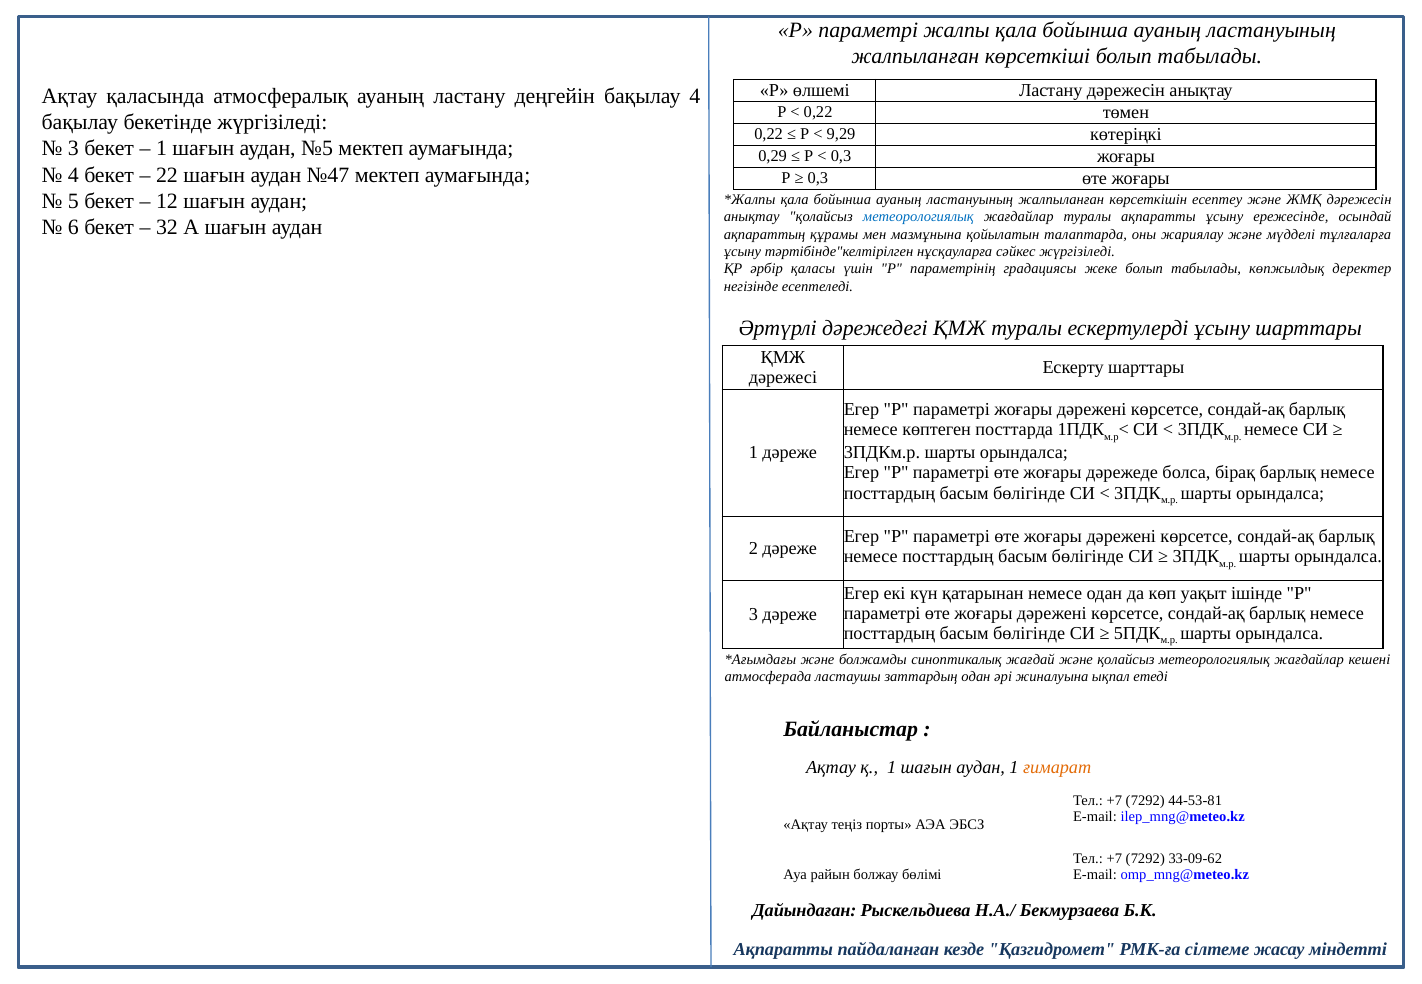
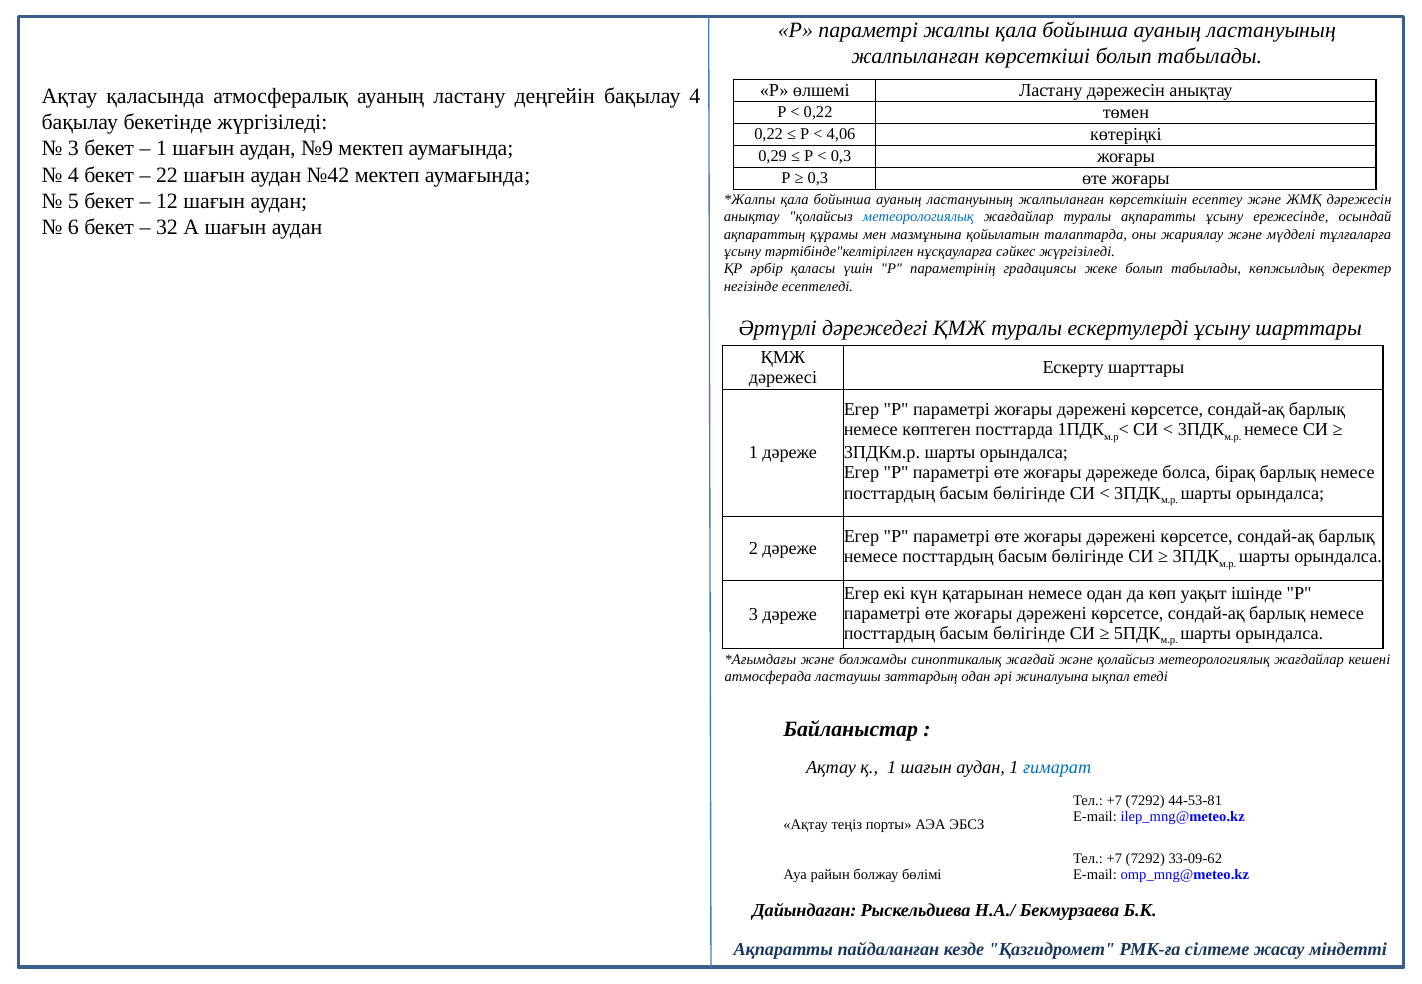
9,29: 9,29 -> 4,06
№5: №5 -> №9
№47: №47 -> №42
ғимарат colour: orange -> blue
